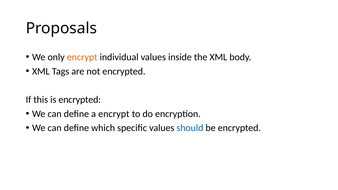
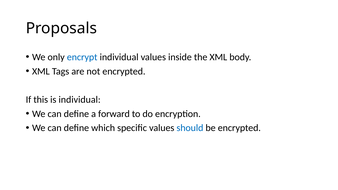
encrypt at (82, 57) colour: orange -> blue
is encrypted: encrypted -> individual
a encrypt: encrypt -> forward
